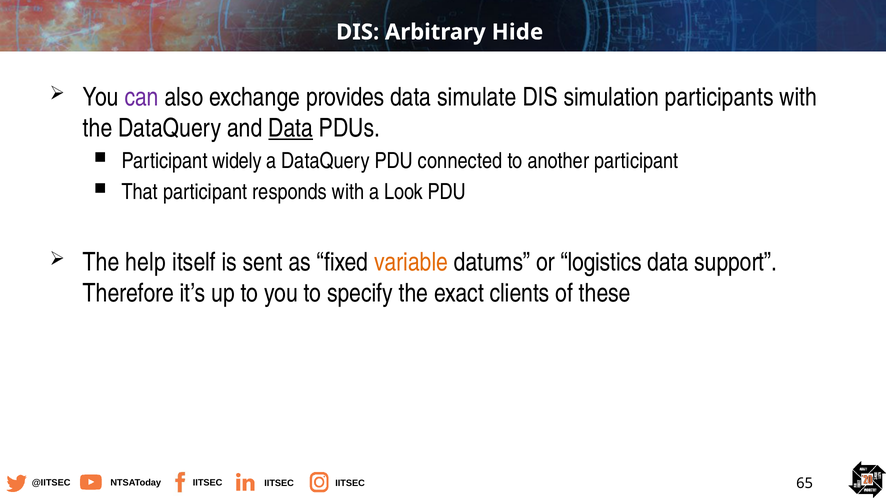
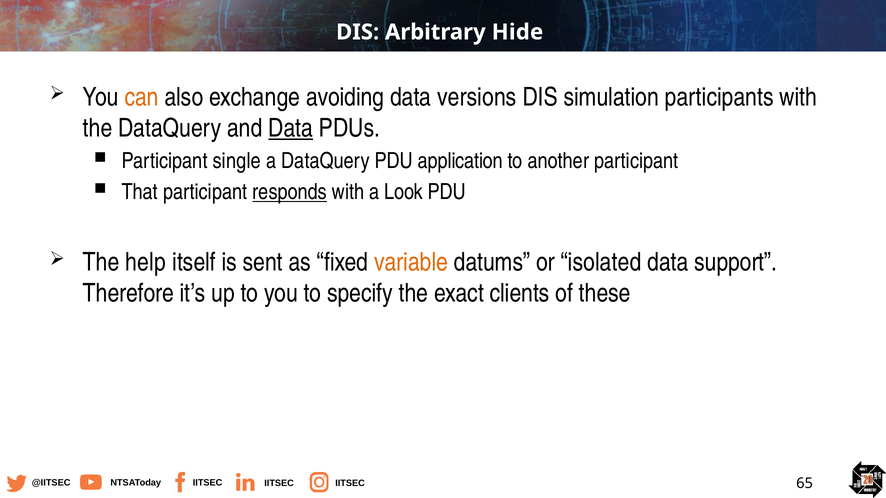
can colour: purple -> orange
provides: provides -> avoiding
simulate: simulate -> versions
widely: widely -> single
connected: connected -> application
responds underline: none -> present
logistics: logistics -> isolated
